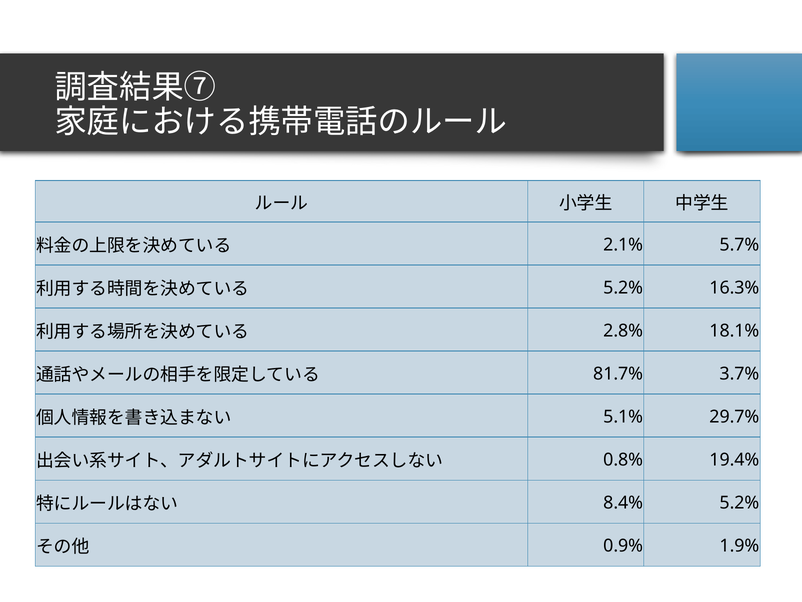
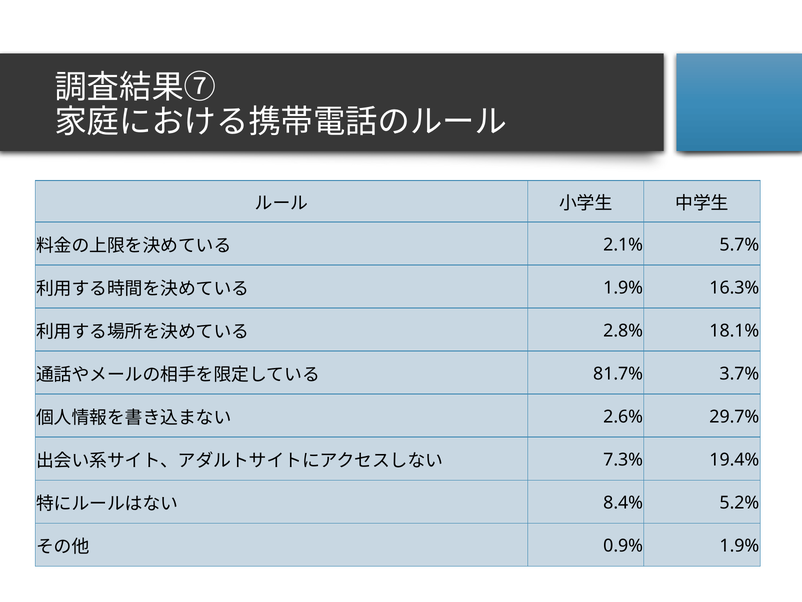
5.2% at (623, 288): 5.2% -> 1.9%
5.1%: 5.1% -> 2.6%
0.8%: 0.8% -> 7.3%
